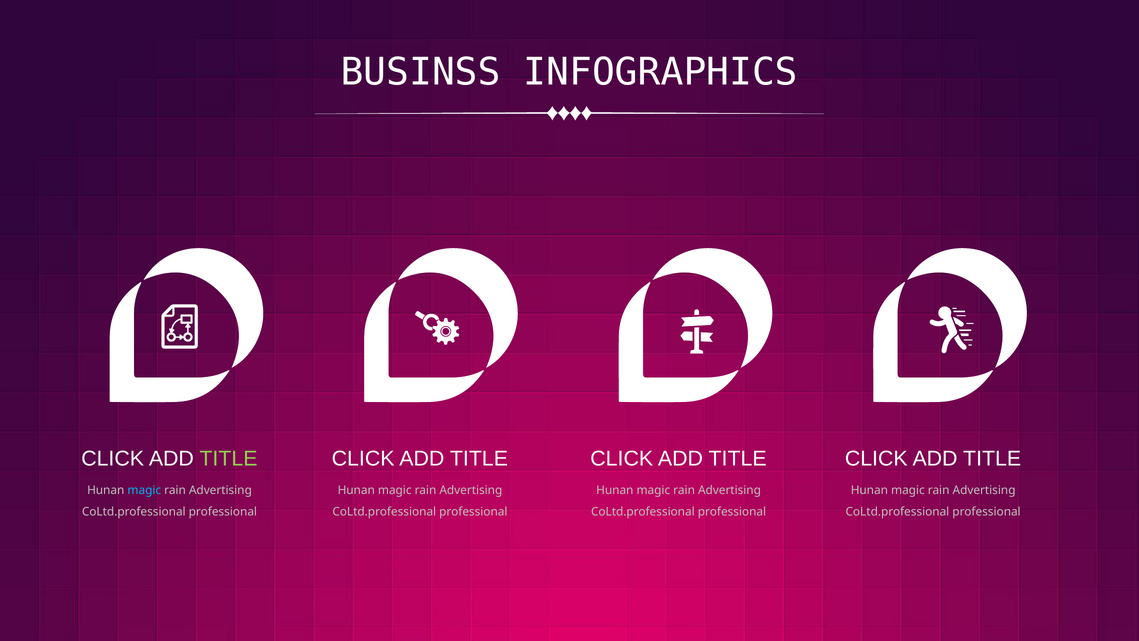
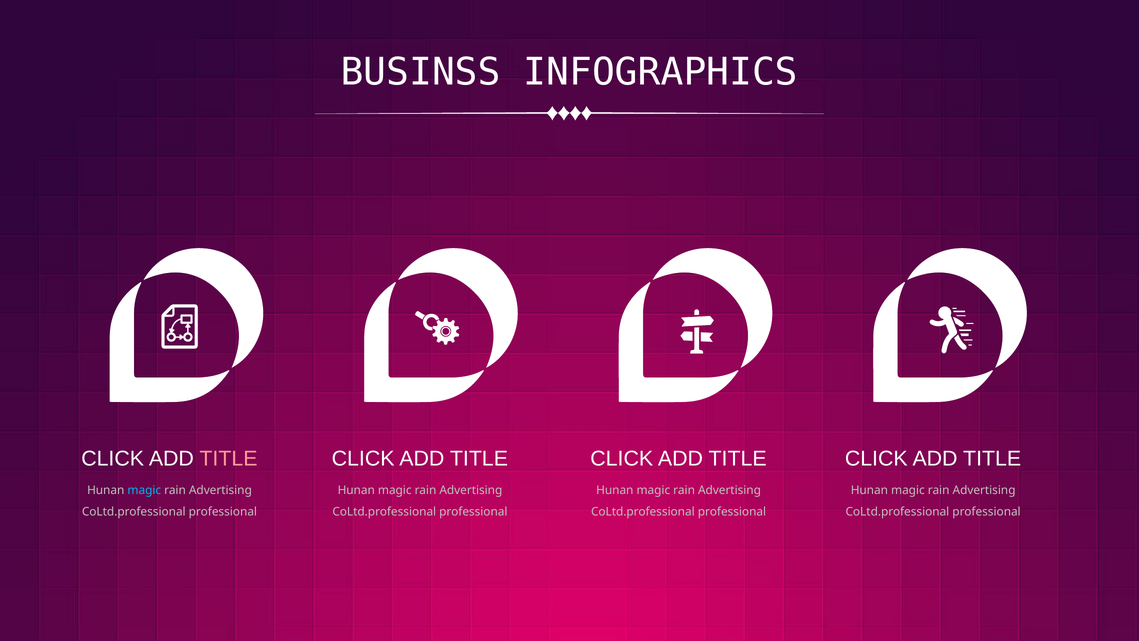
TITLE at (229, 459) colour: light green -> pink
